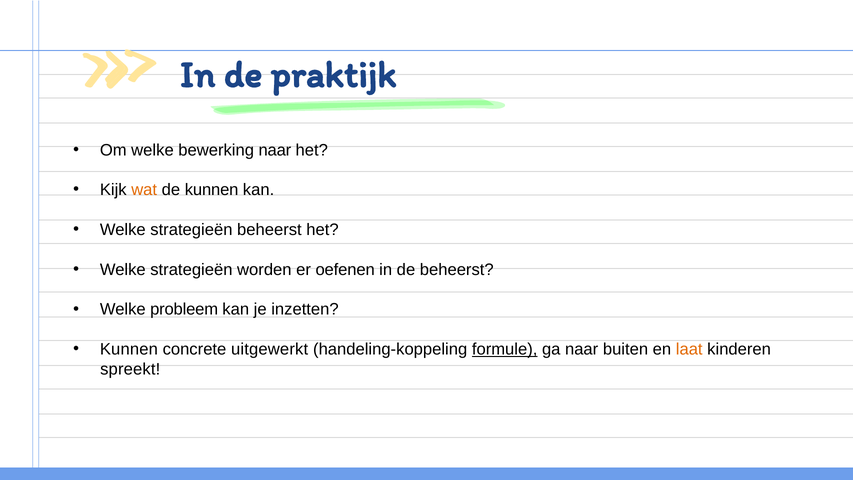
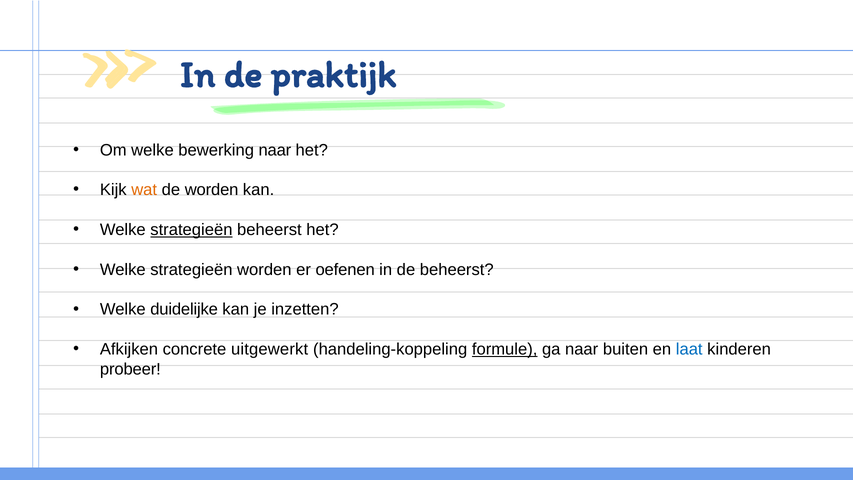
de kunnen: kunnen -> worden
strategieën at (191, 230) underline: none -> present
probleem: probleem -> duidelijke
Kunnen at (129, 349): Kunnen -> Afkijken
laat colour: orange -> blue
spreekt: spreekt -> probeer
